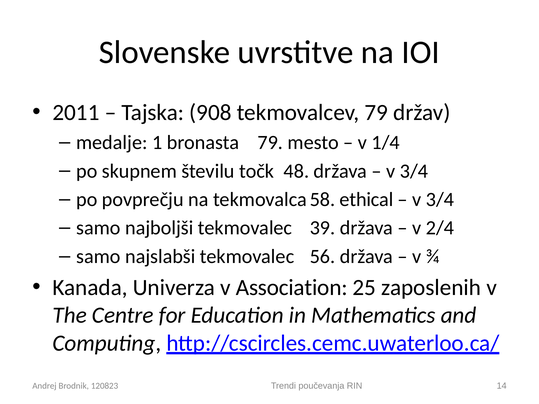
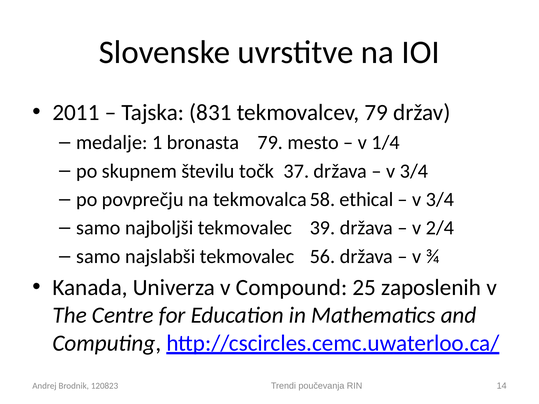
908: 908 -> 831
48: 48 -> 37
Association: Association -> Compound
